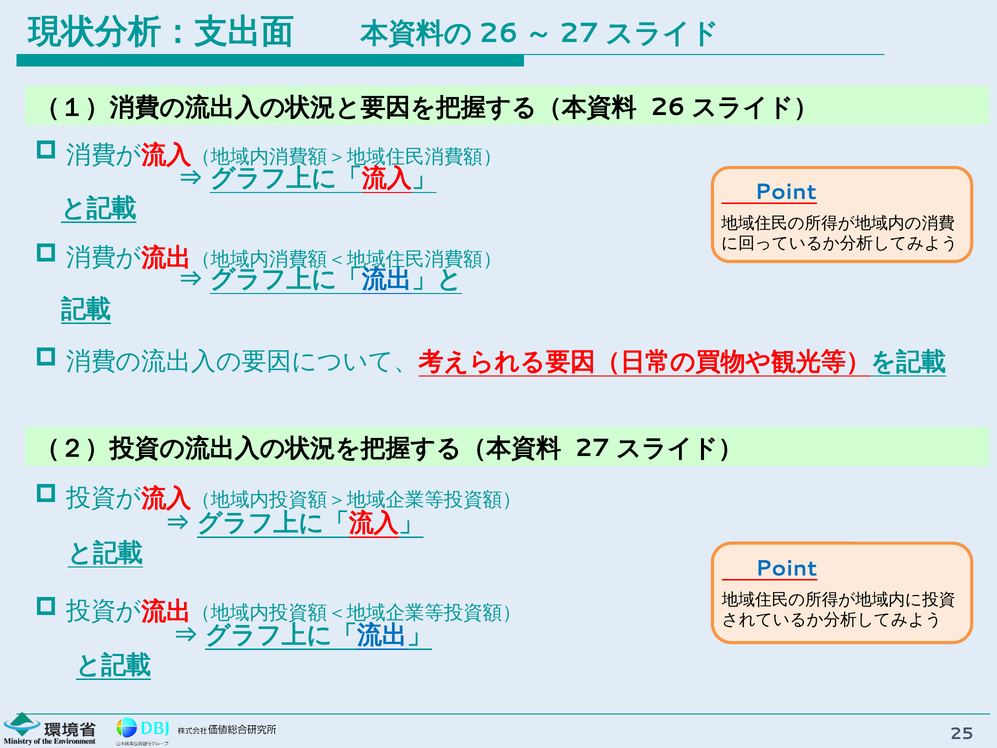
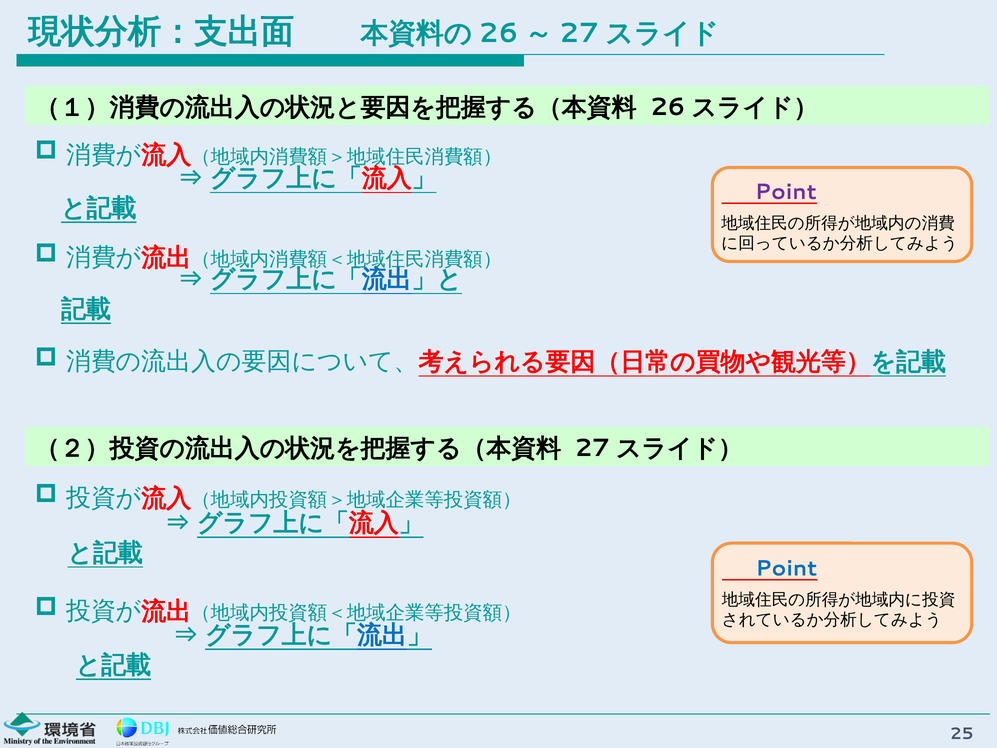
Point at (786, 192) colour: blue -> purple
